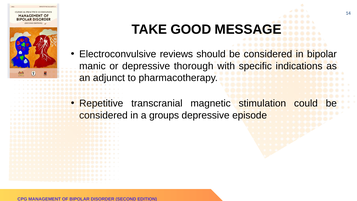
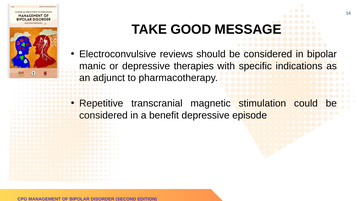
thorough: thorough -> therapies
groups: groups -> benefit
